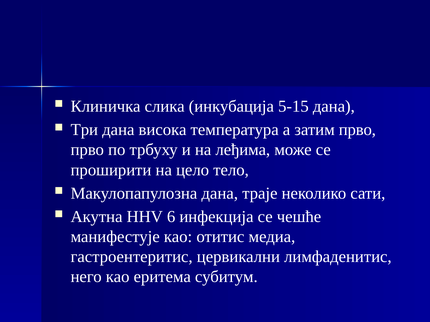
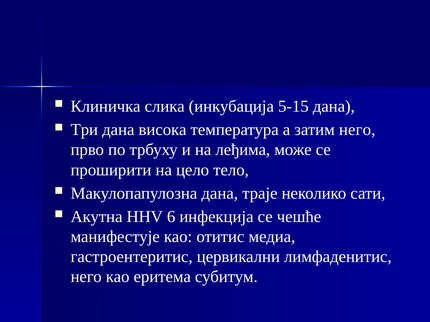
затим прво: прво -> него
